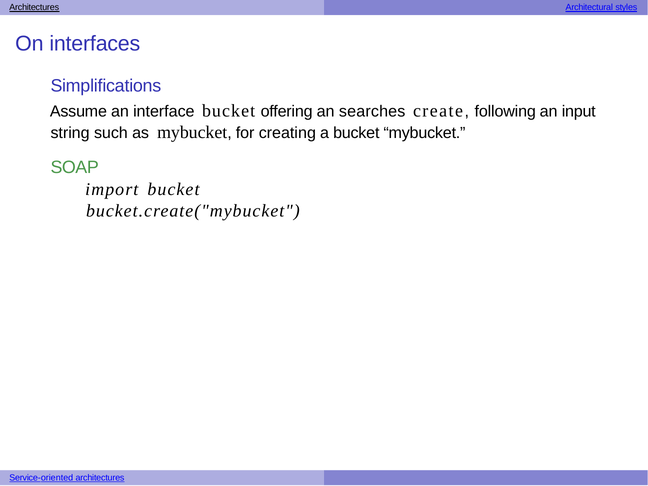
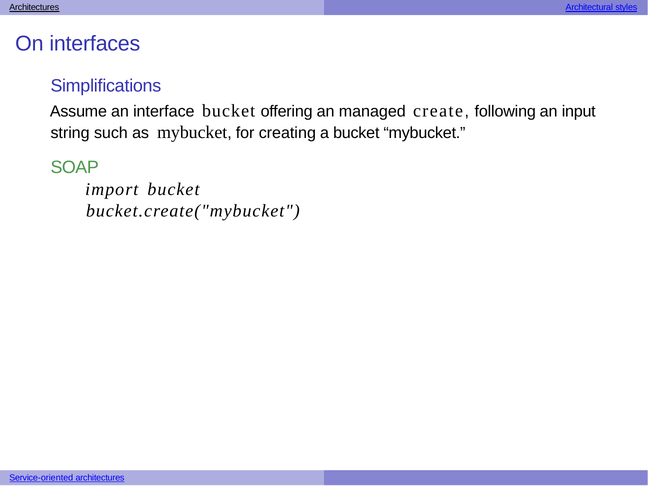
searches: searches -> managed
